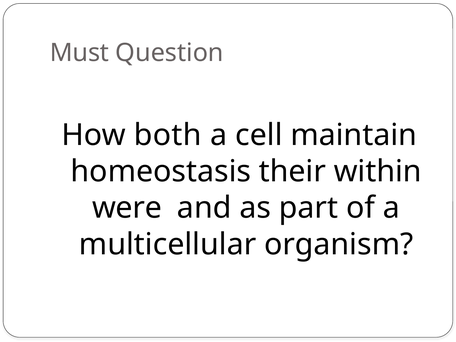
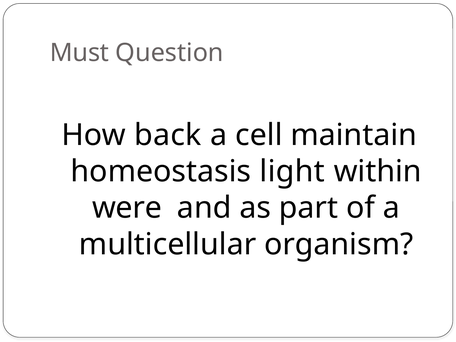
both: both -> back
their: their -> light
